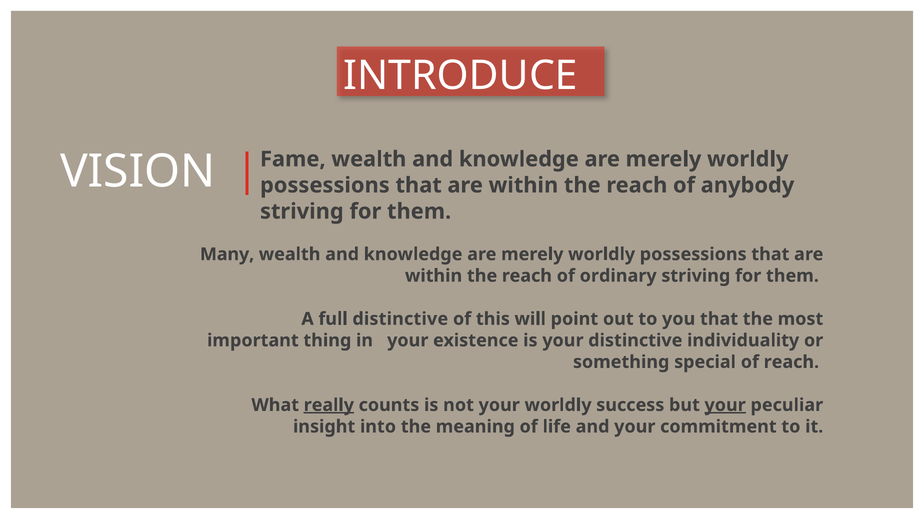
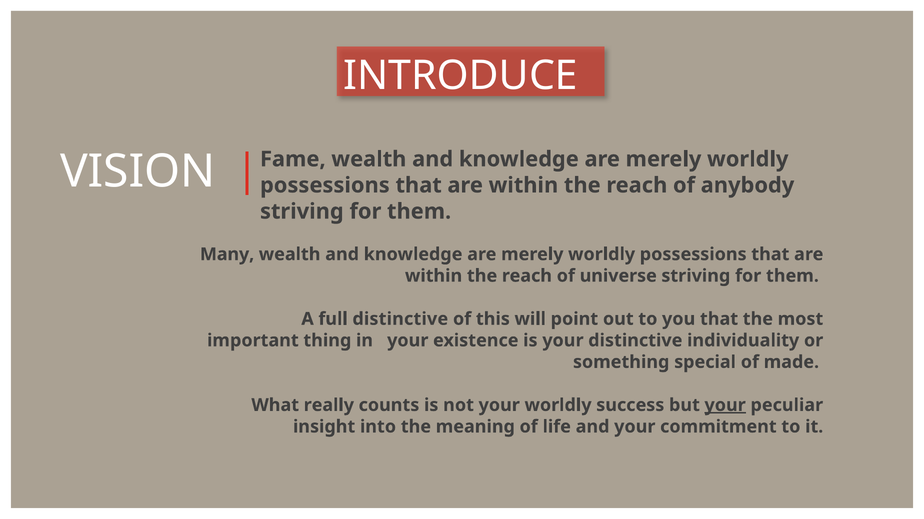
ordinary: ordinary -> universe
of reach: reach -> made
really underline: present -> none
